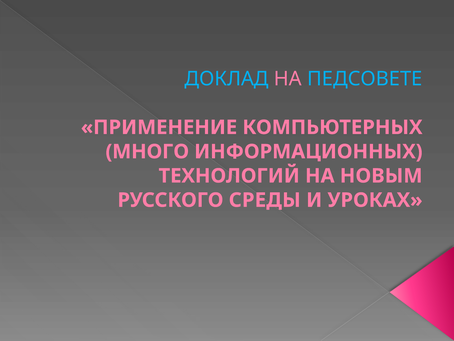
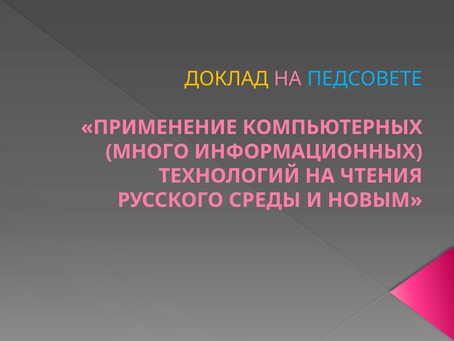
ДОКЛАД colour: light blue -> yellow
НОВЫМ: НОВЫМ -> ЧТЕНИЯ
УРОКАХ: УРОКАХ -> НОВЫМ
